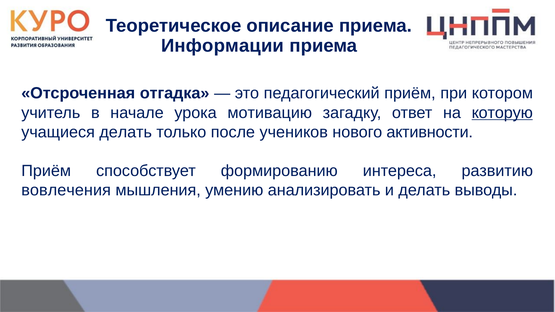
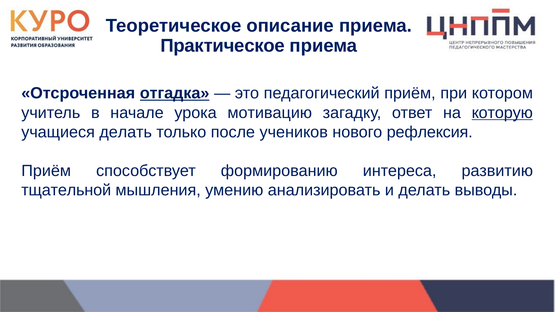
Информации: Информации -> Практическое
отгадка underline: none -> present
активности: активности -> рефлексия
вовлечения: вовлечения -> тщательной
